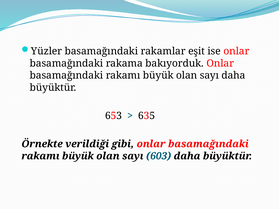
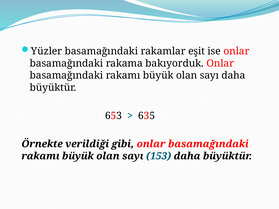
603: 603 -> 153
